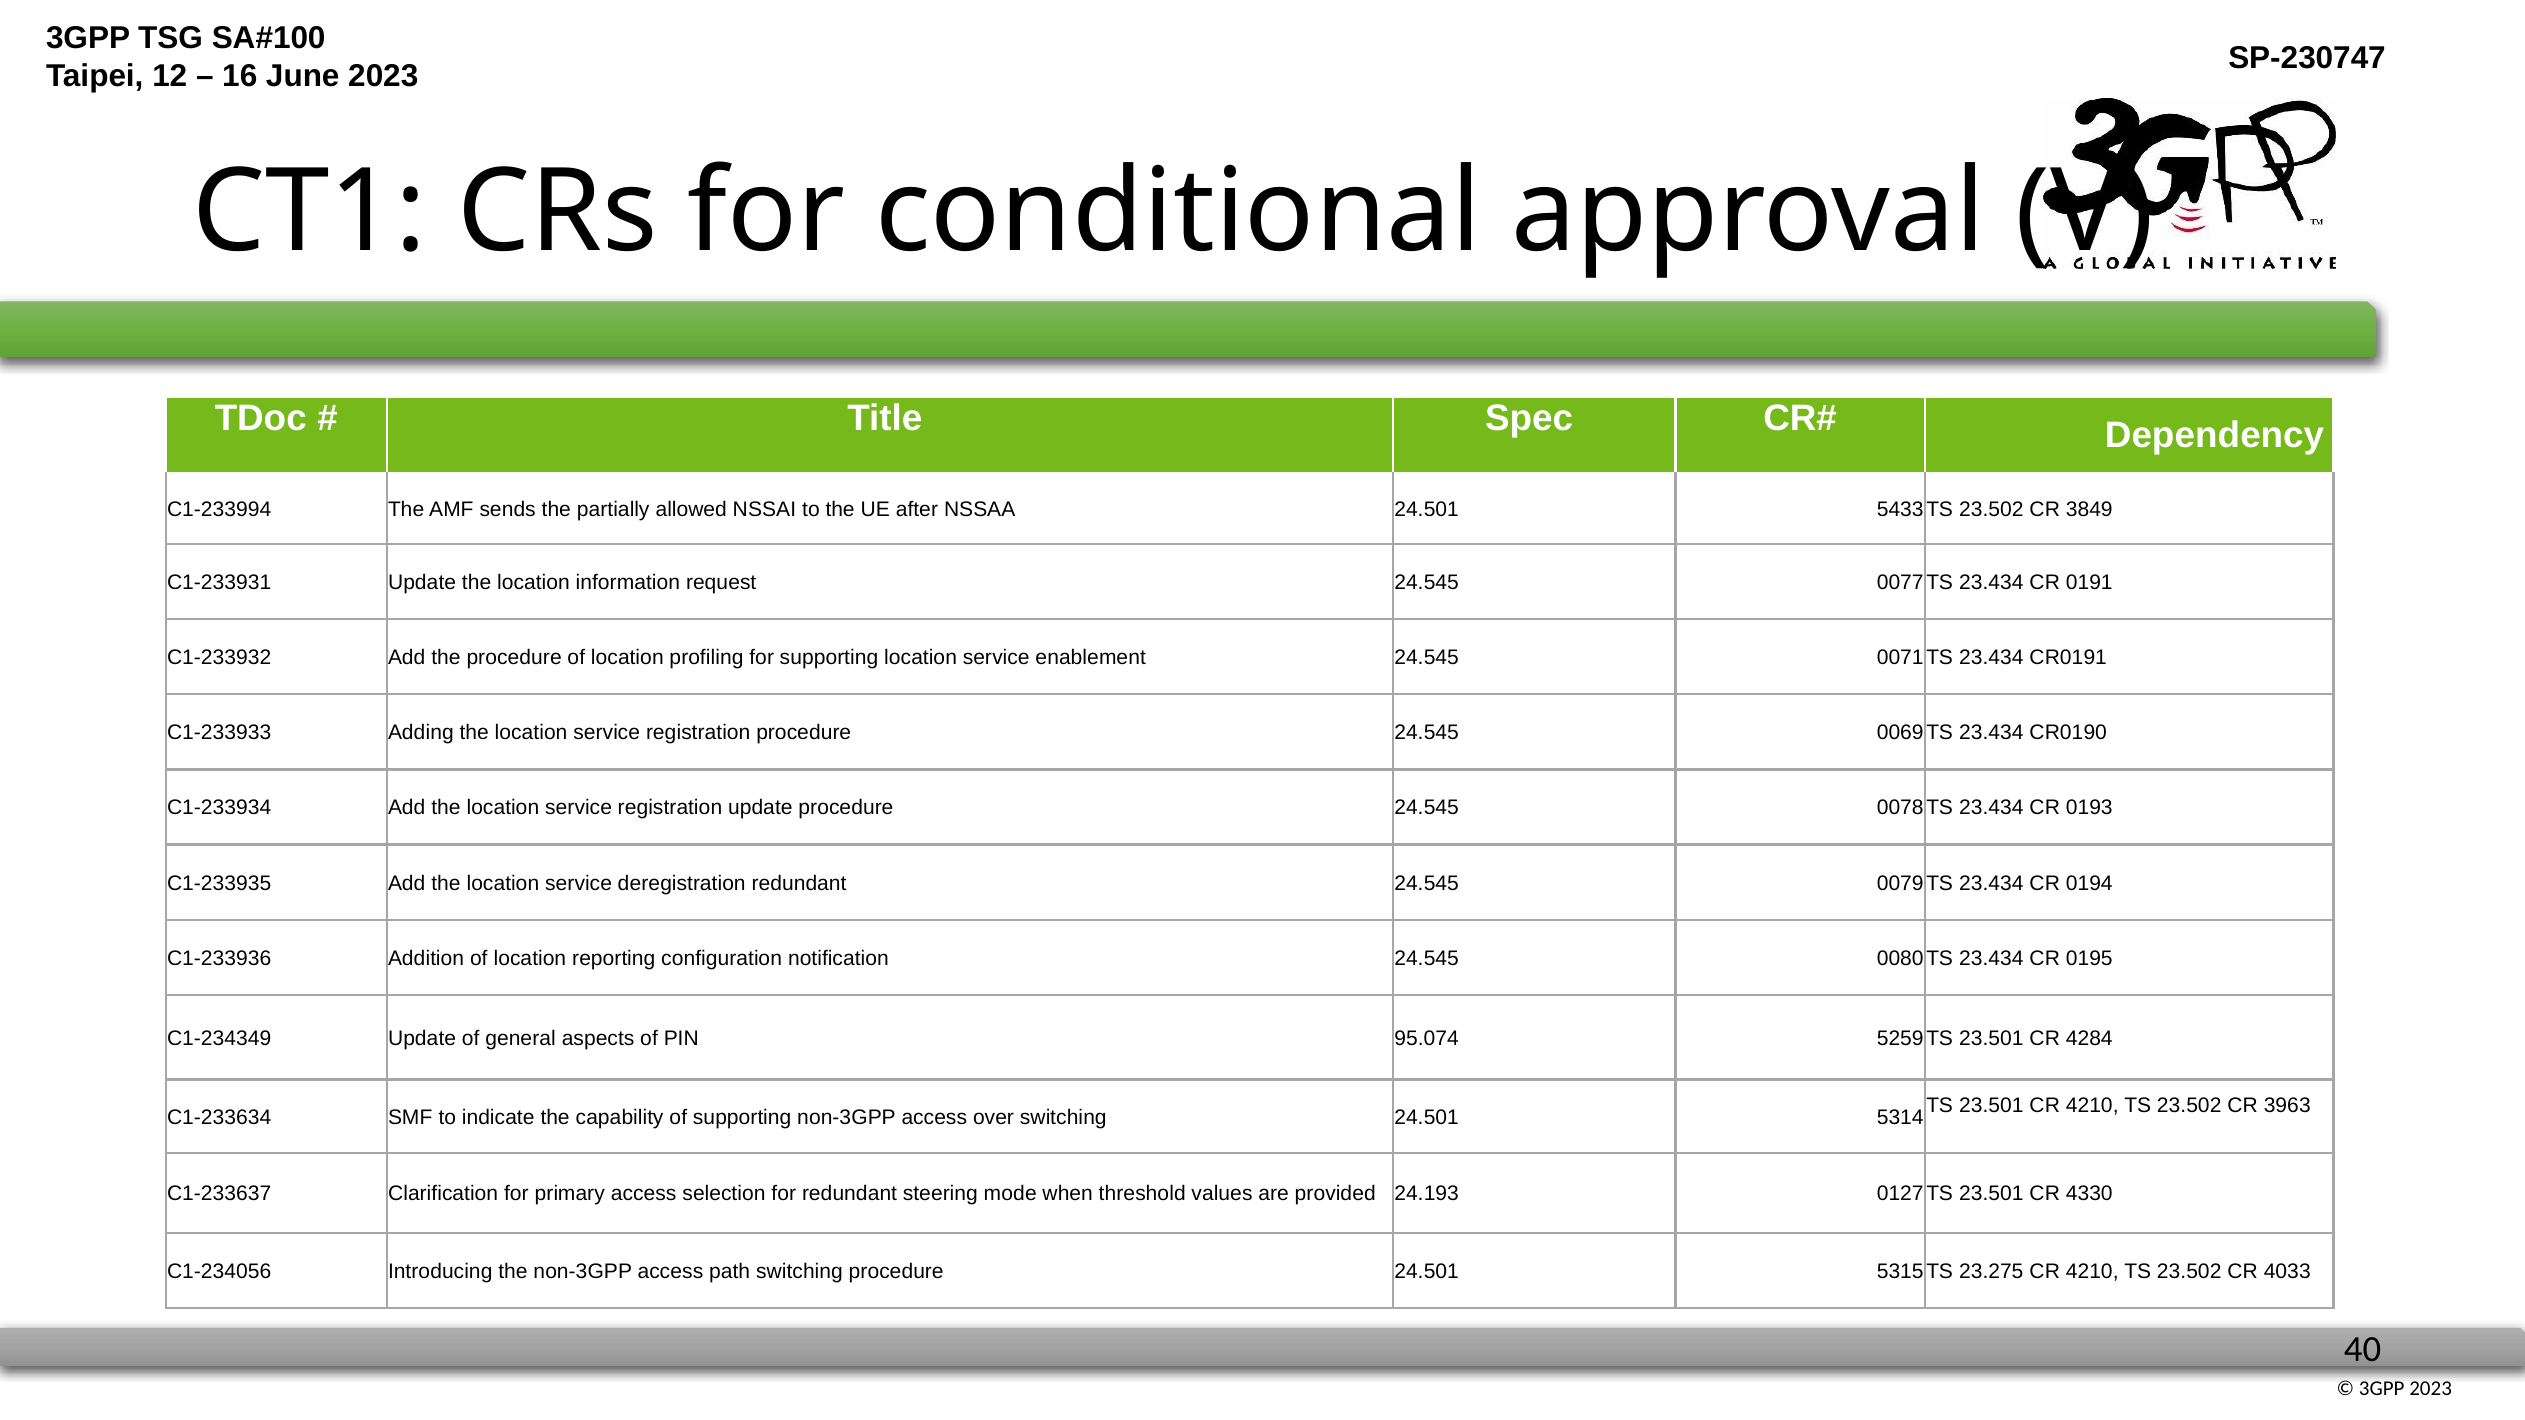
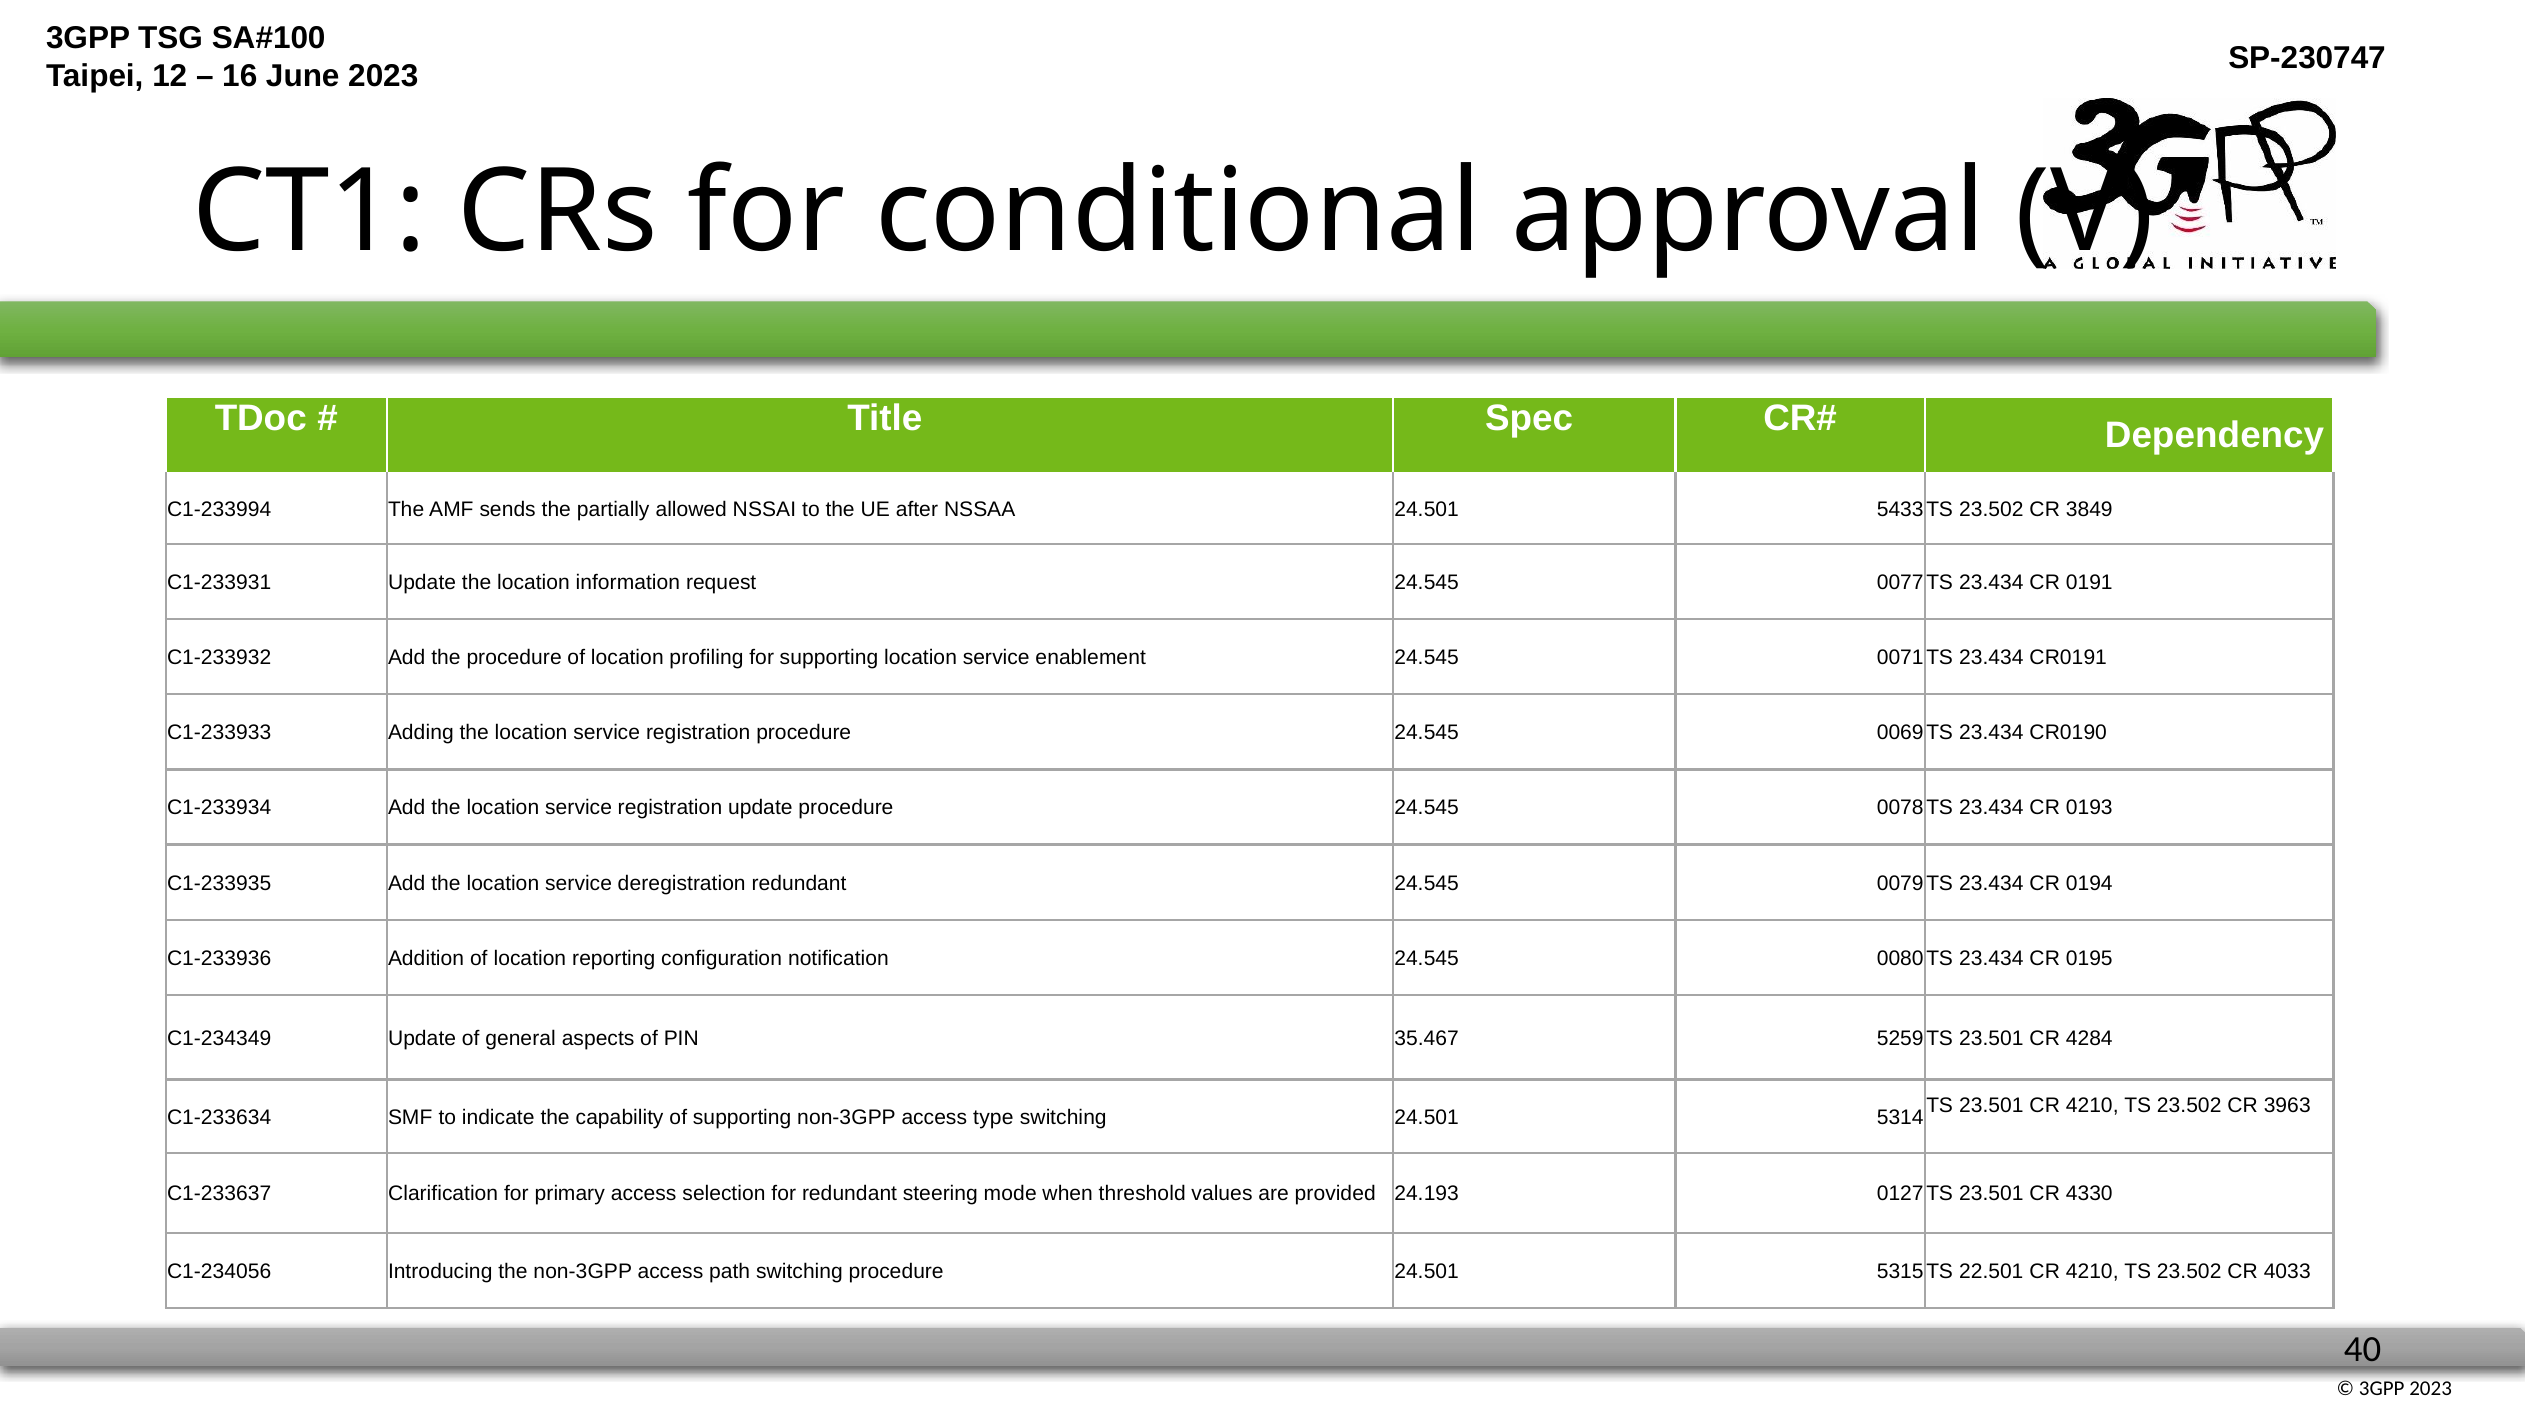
95.074: 95.074 -> 35.467
over: over -> type
23.275: 23.275 -> 22.501
